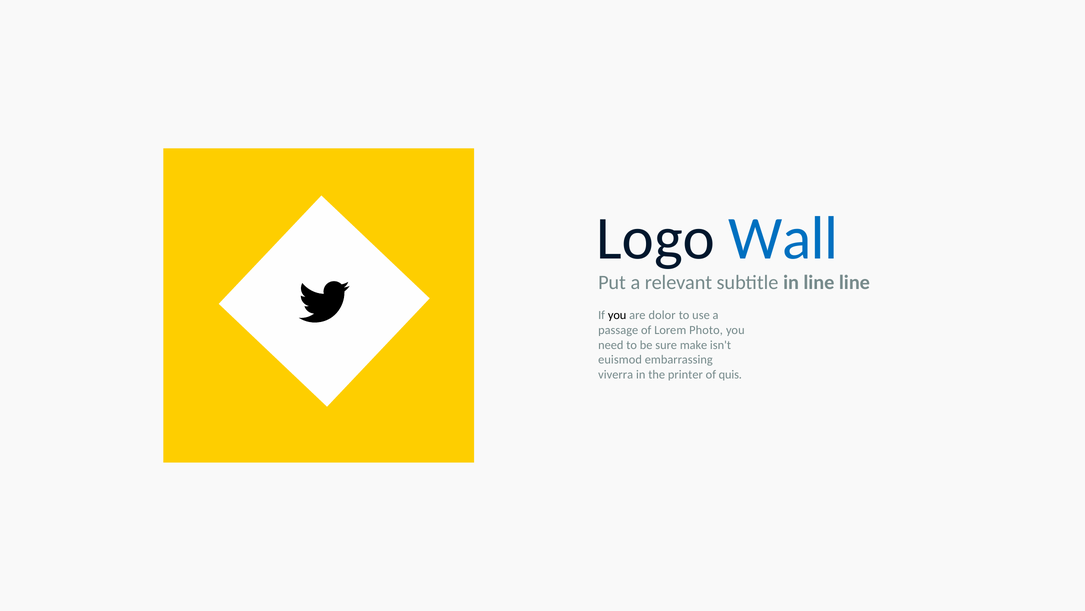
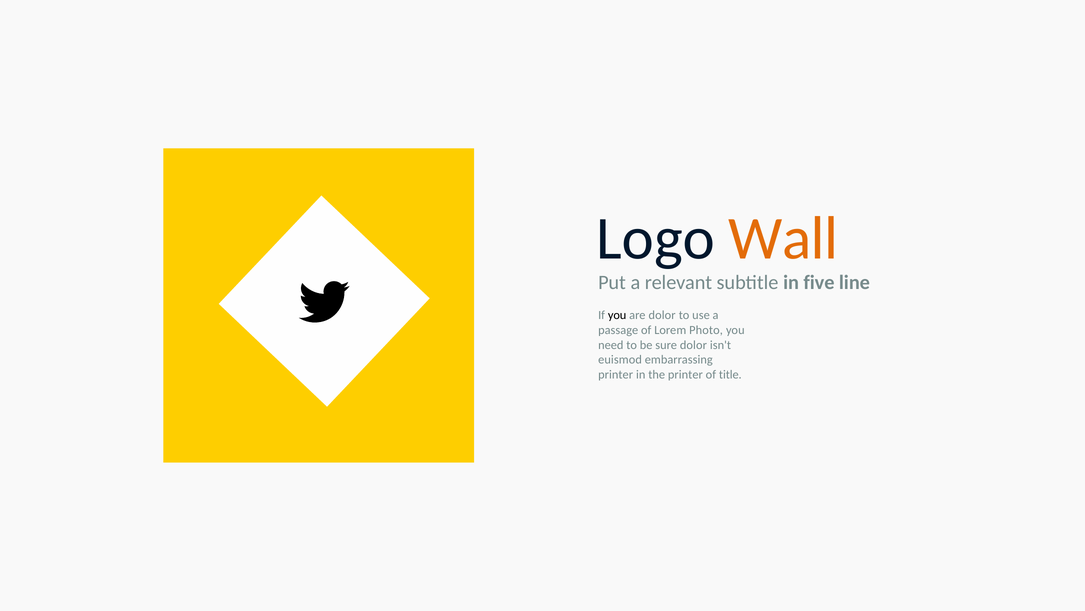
Wall colour: blue -> orange
in line: line -> five
sure make: make -> dolor
viverra at (616, 374): viverra -> printer
quis: quis -> title
